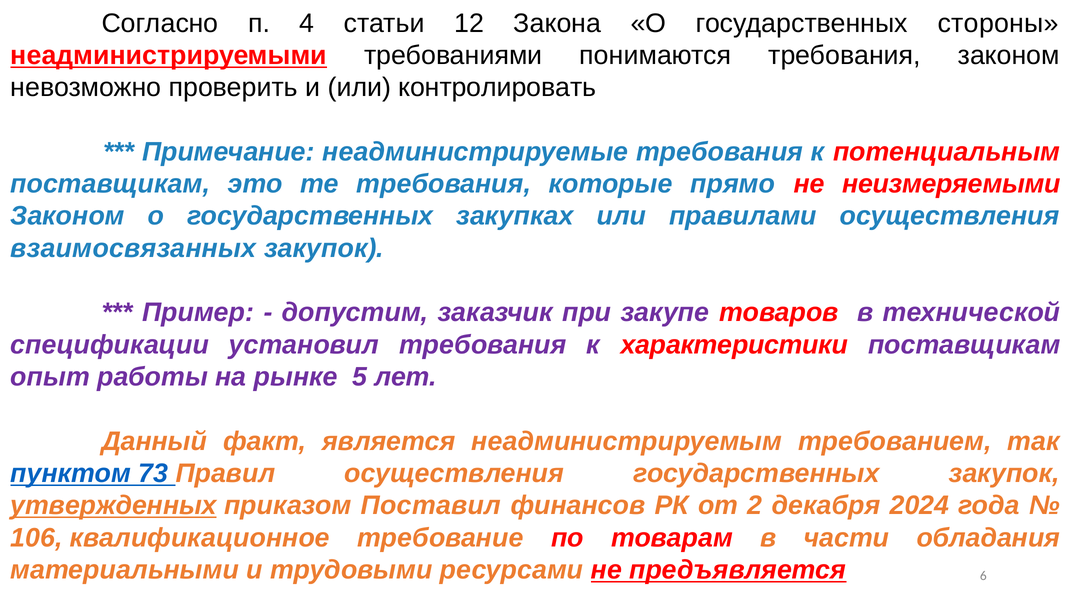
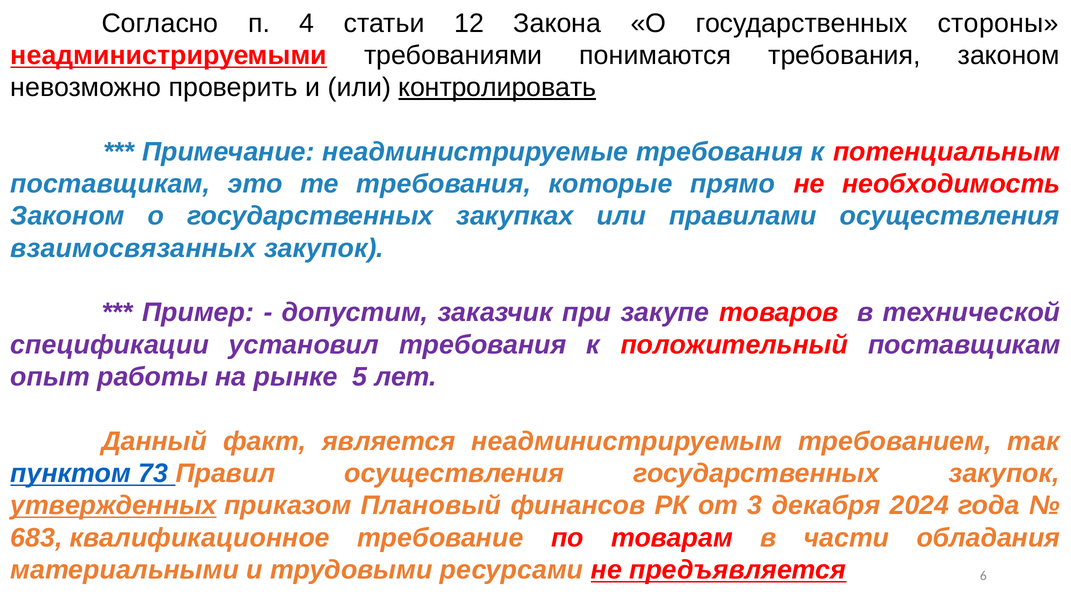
контролировать underline: none -> present
неизмеряемыми: неизмеряемыми -> необходимость
характеристики: характеристики -> положительный
Поставил: Поставил -> Плановый
2: 2 -> 3
106: 106 -> 683
